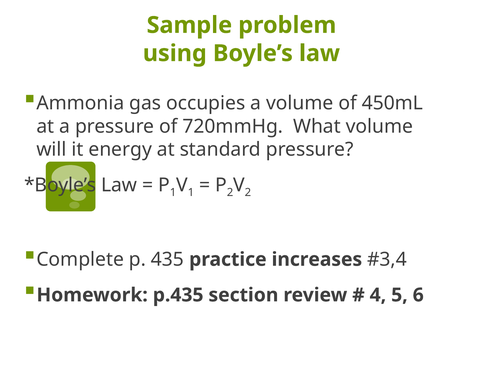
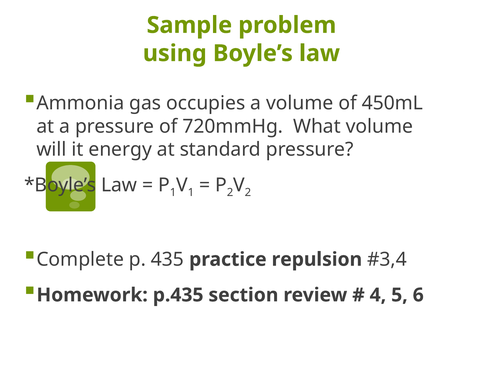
increases: increases -> repulsion
